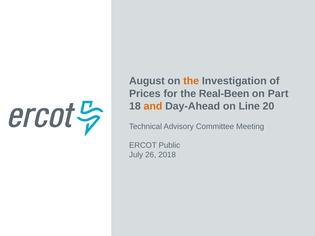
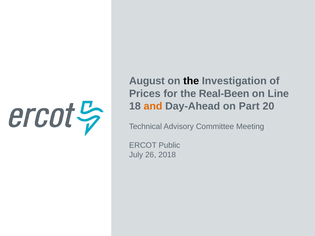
the at (191, 81) colour: orange -> black
Part: Part -> Line
Line: Line -> Part
